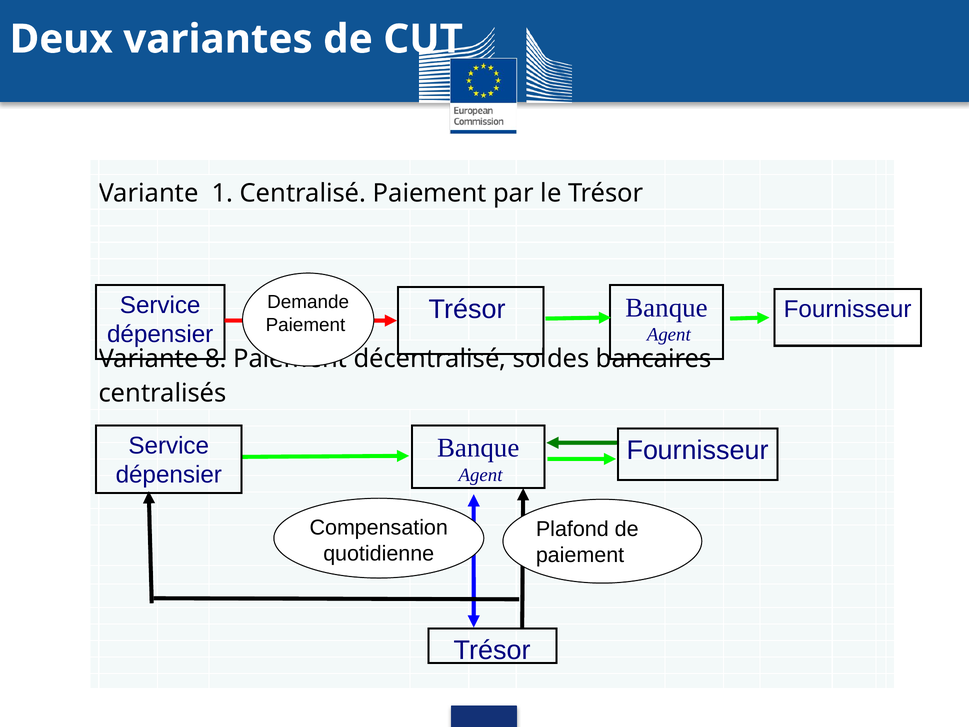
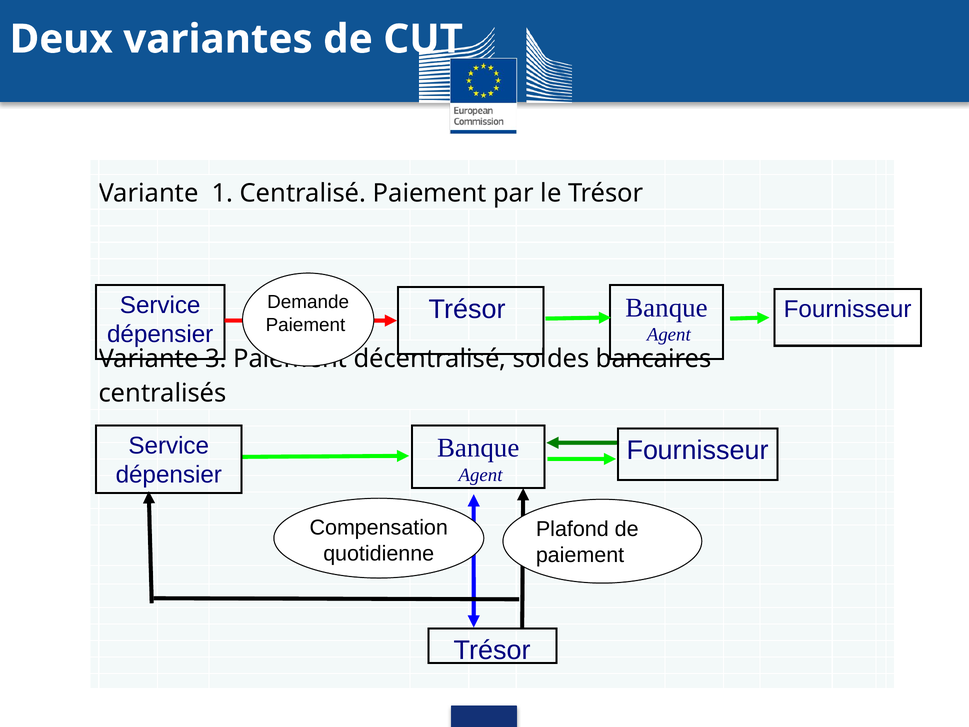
8: 8 -> 3
